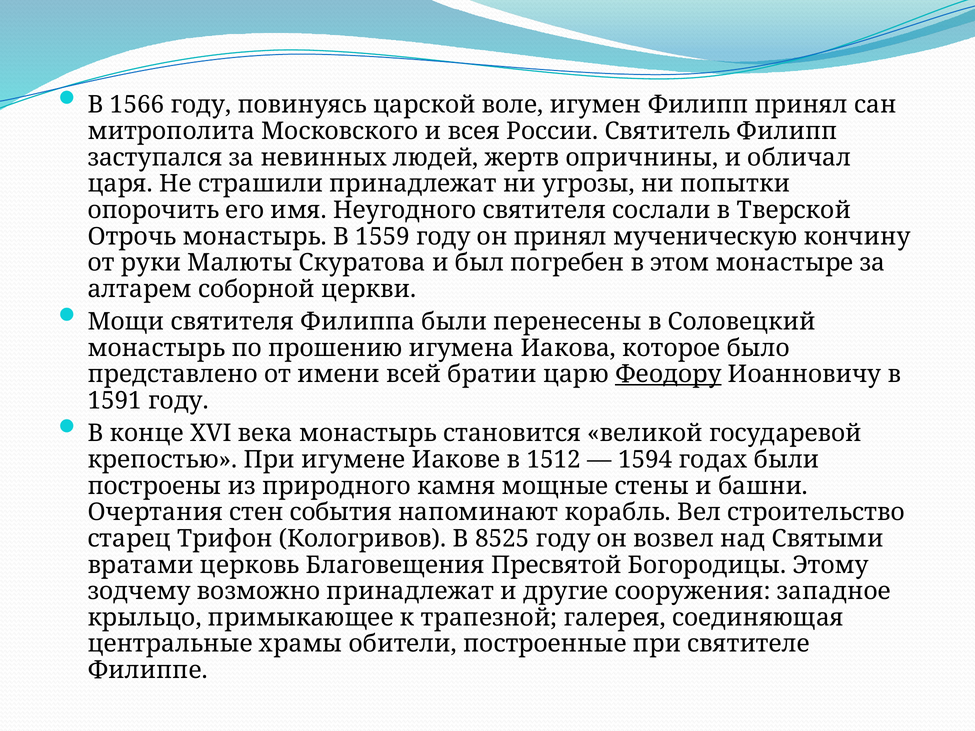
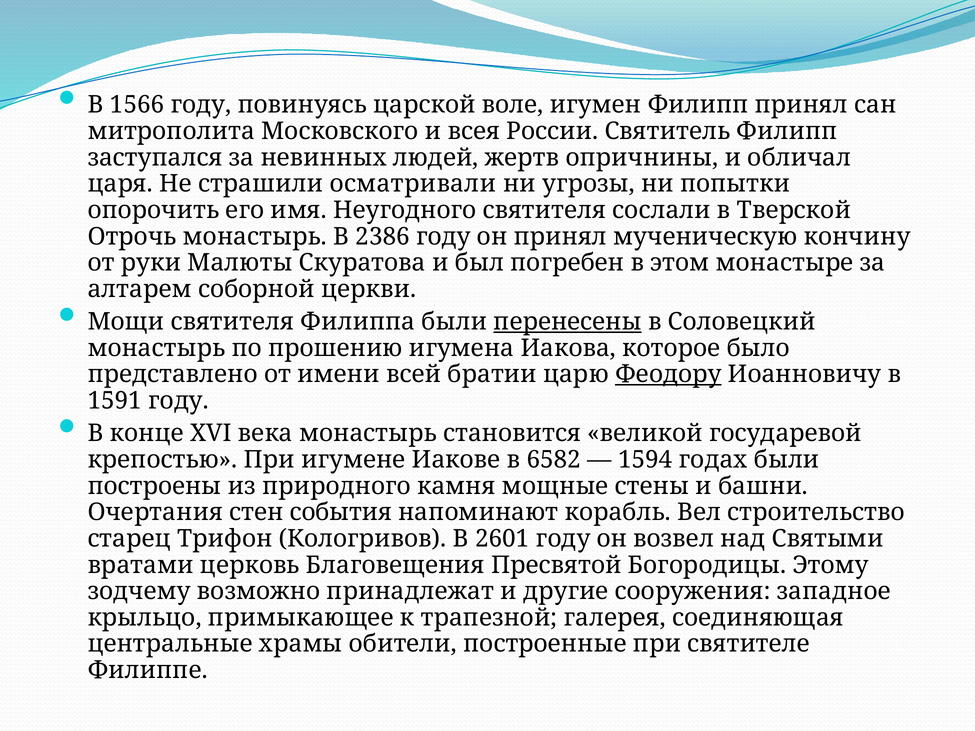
страшили принадлежат: принадлежат -> осматривали
1559: 1559 -> 2386
перенесены underline: none -> present
1512: 1512 -> 6582
8525: 8525 -> 2601
